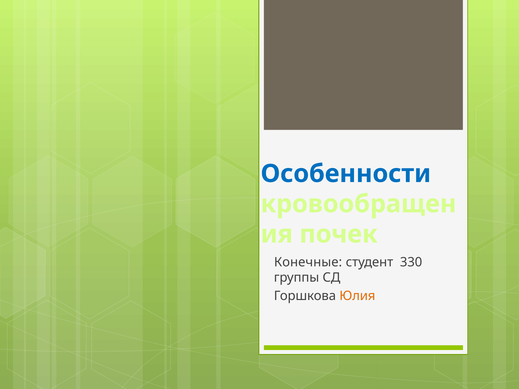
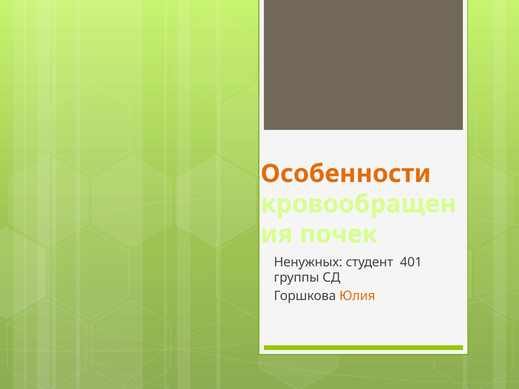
Особенности colour: blue -> orange
Конечные: Конечные -> Ненужных
330: 330 -> 401
